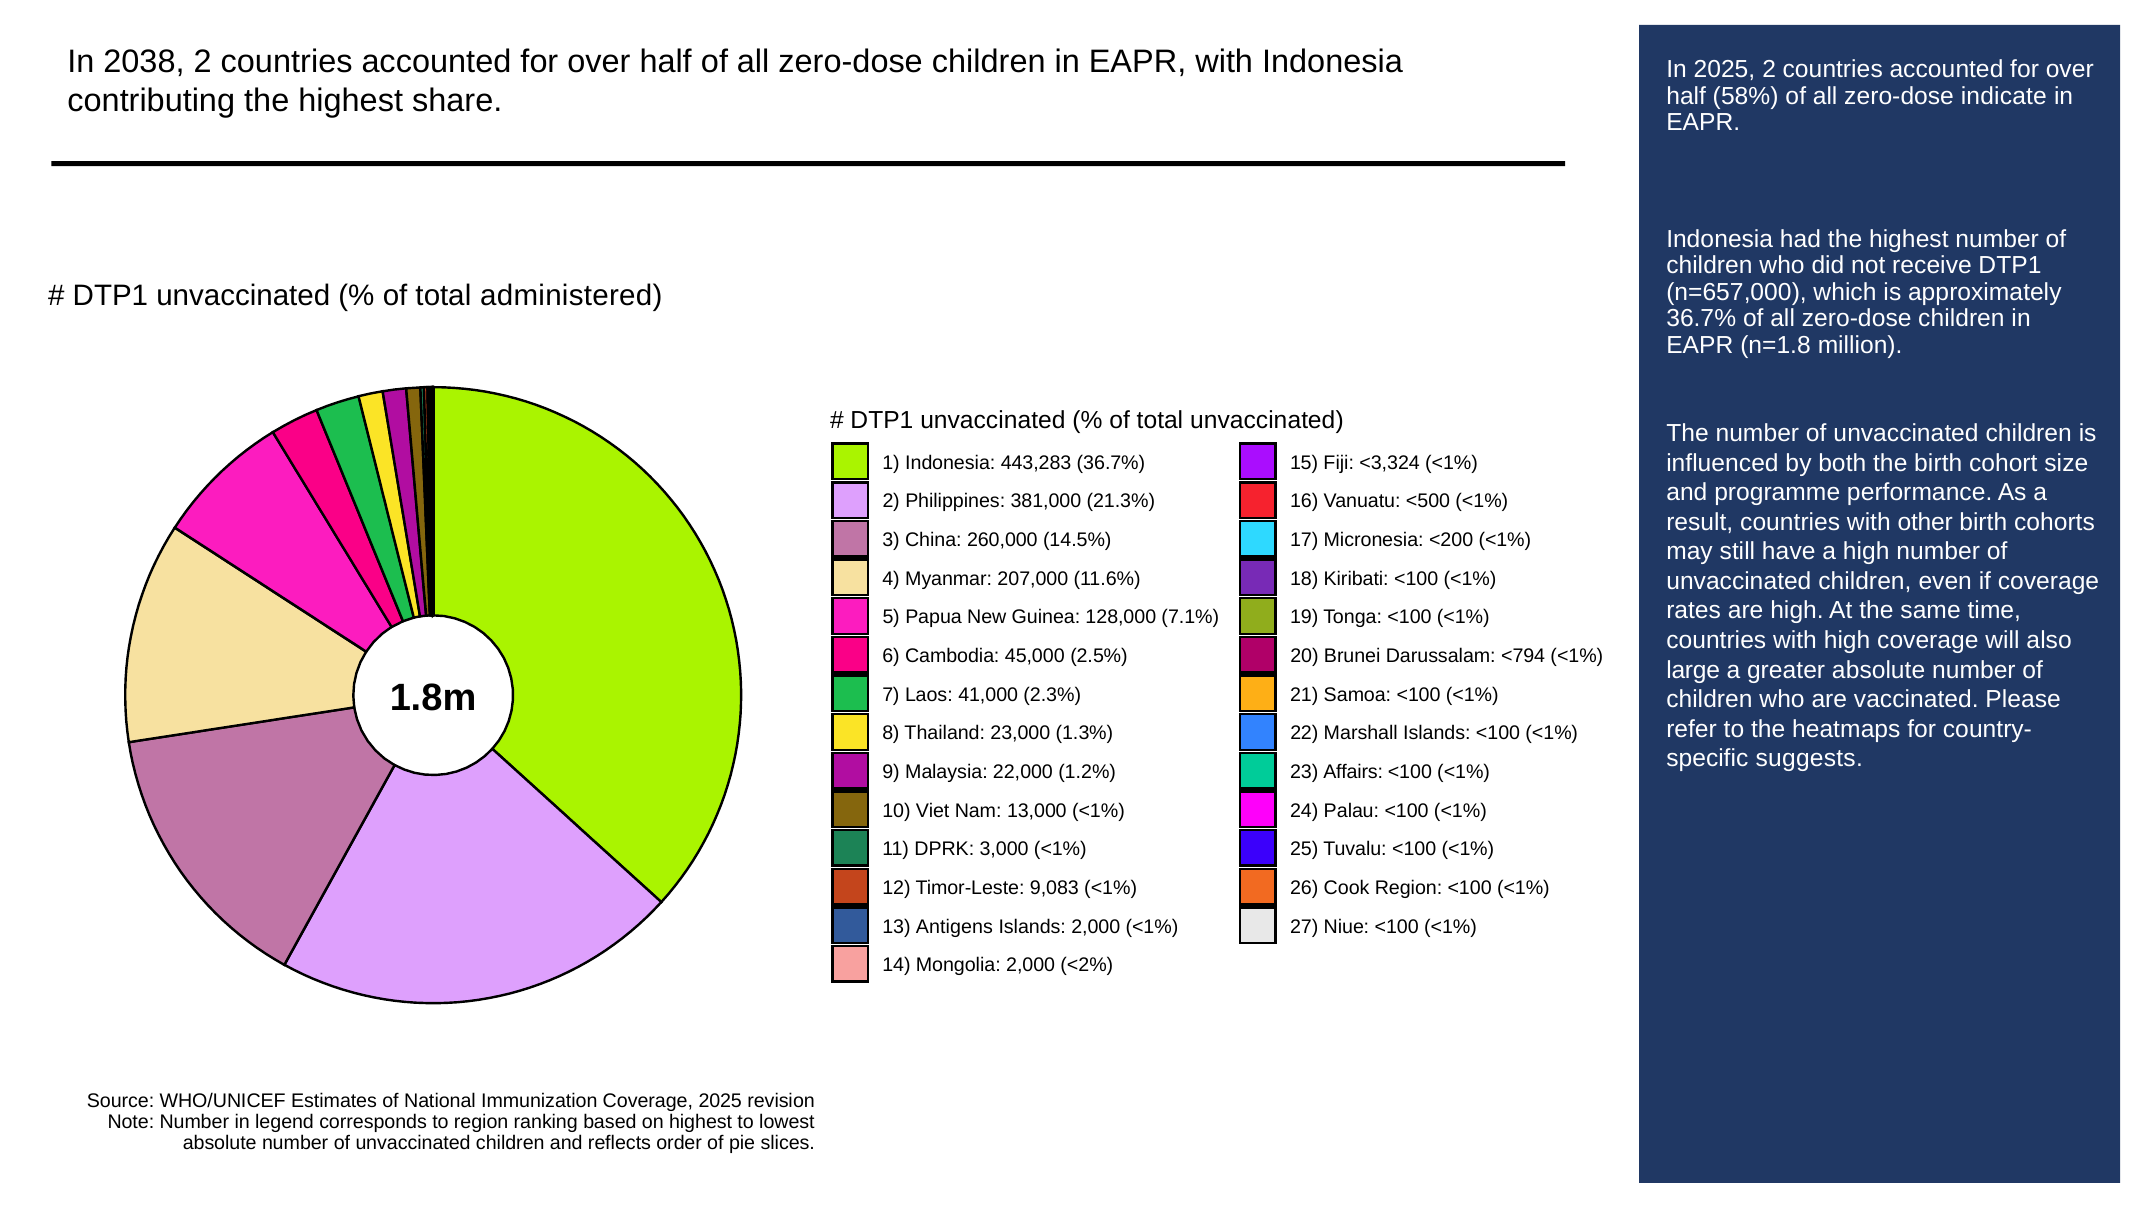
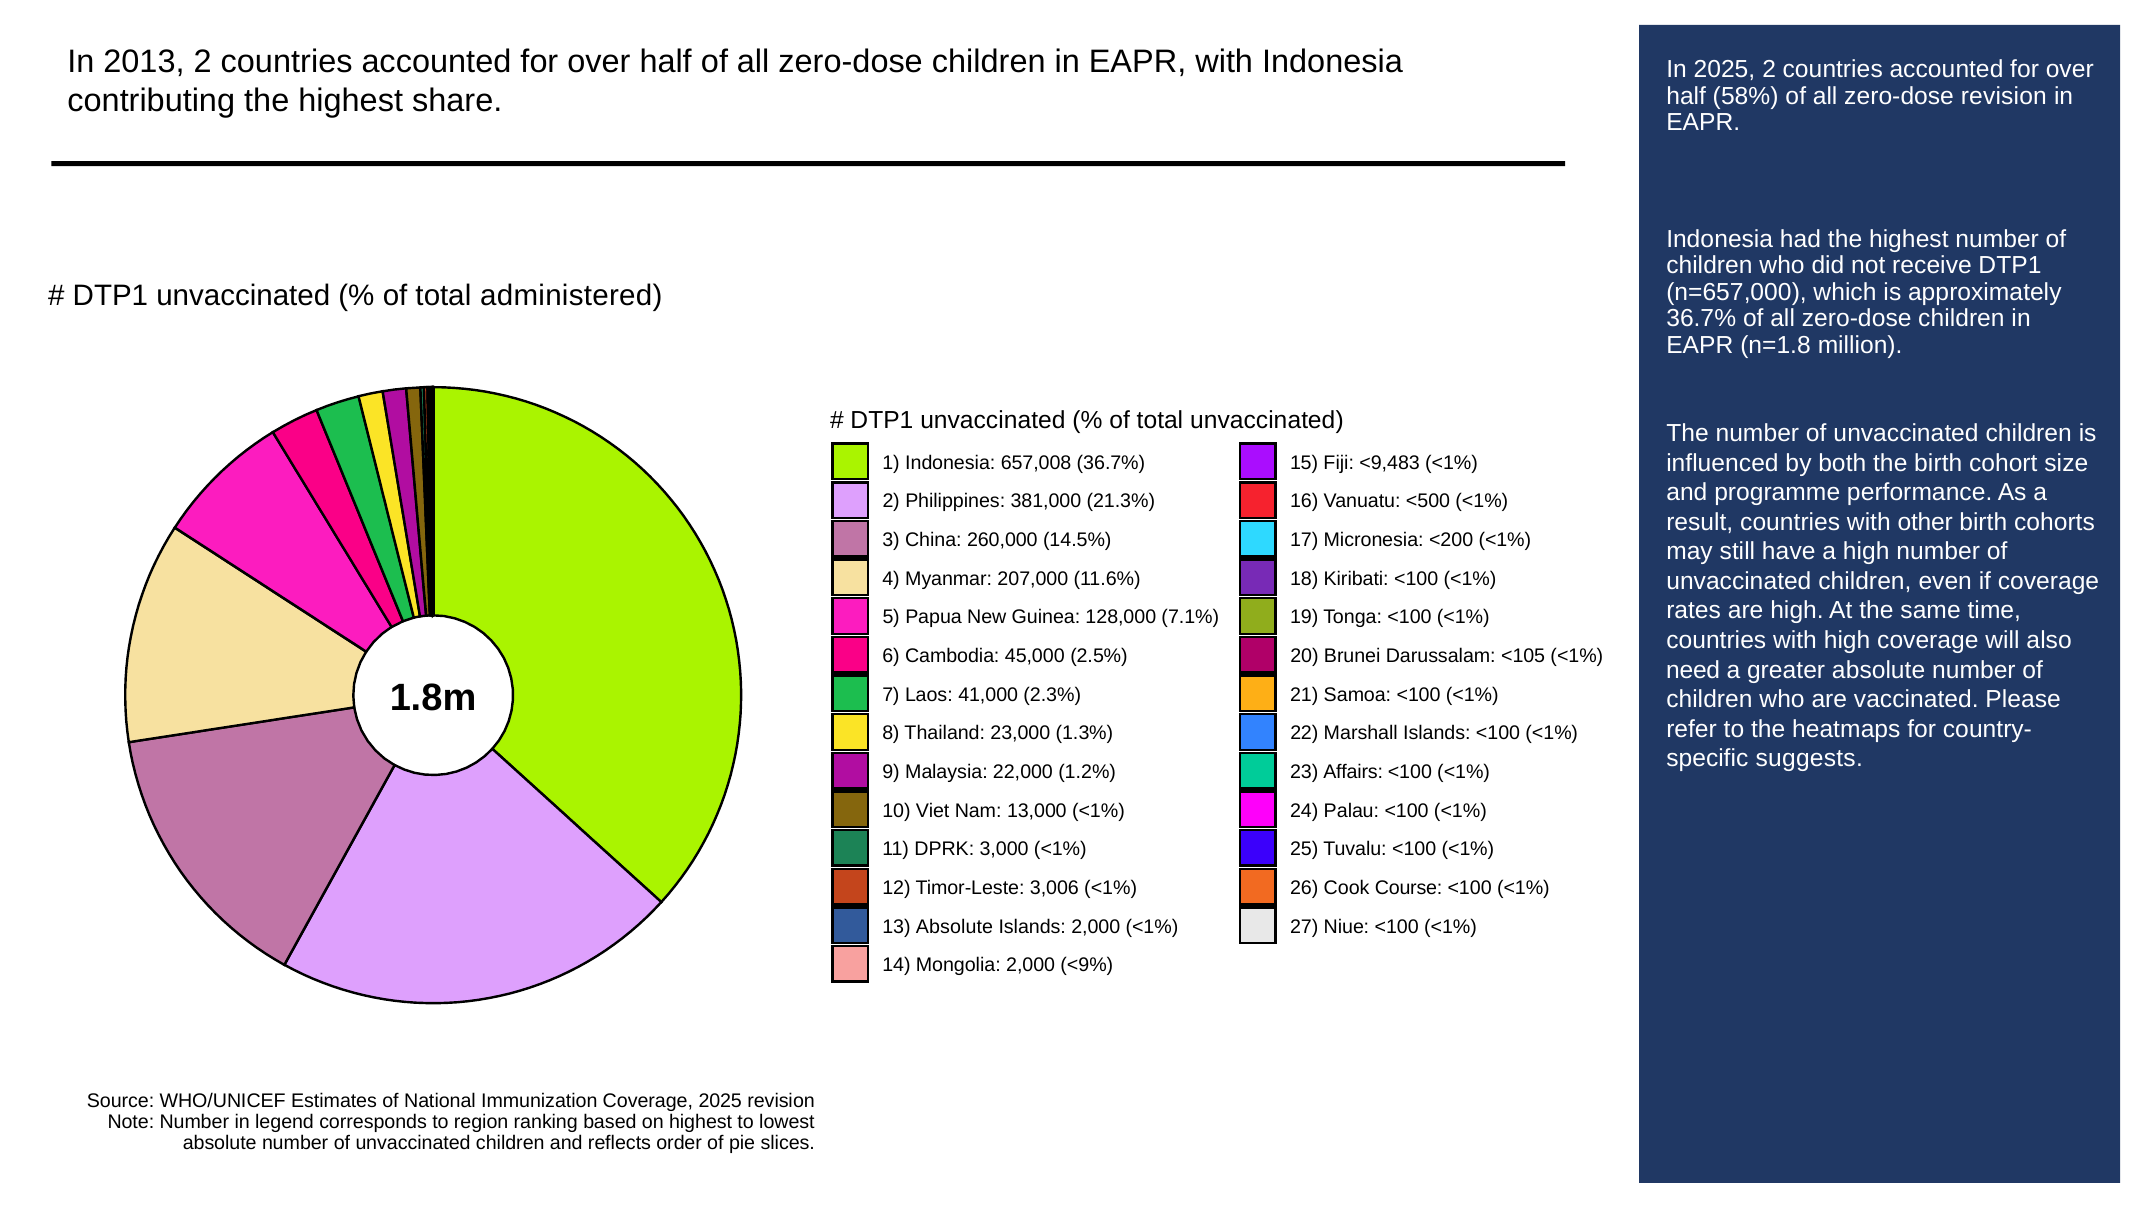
2038: 2038 -> 2013
zero-dose indicate: indicate -> revision
443,283: 443,283 -> 657,008
<3,324: <3,324 -> <9,483
<794: <794 -> <105
large: large -> need
9,083: 9,083 -> 3,006
Cook Region: Region -> Course
13 Antigens: Antigens -> Absolute
<2%: <2% -> <9%
